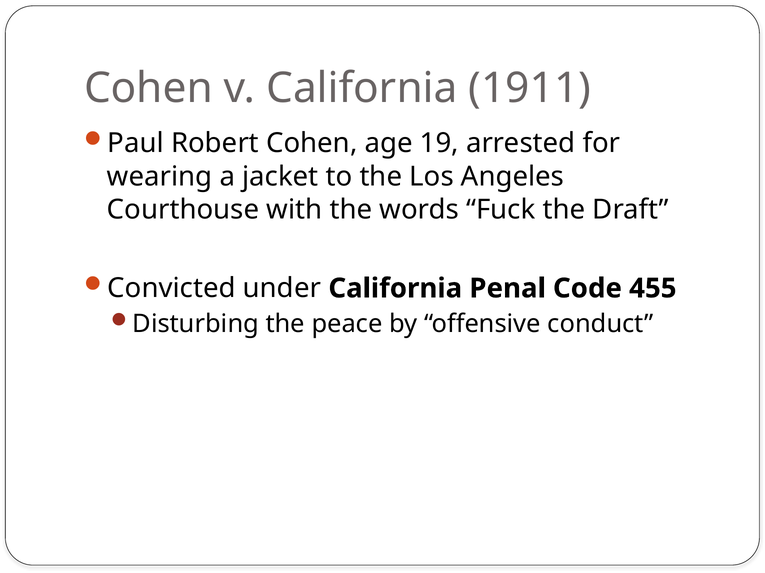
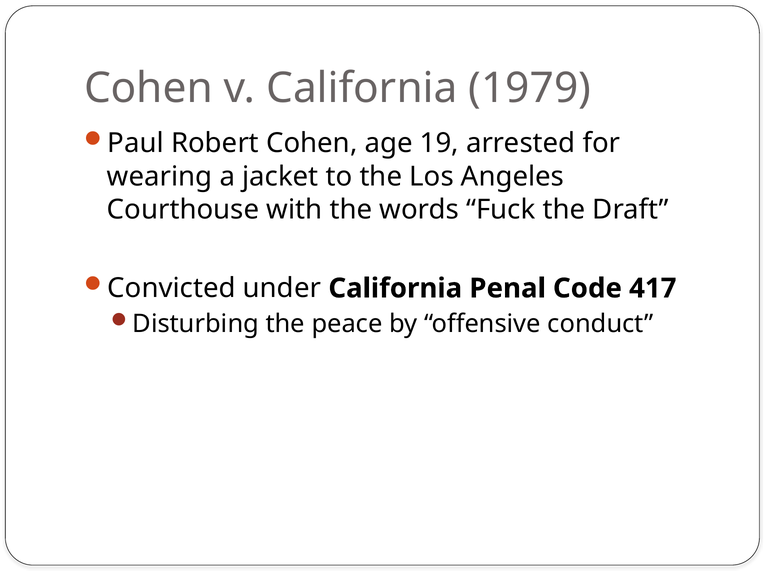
1911: 1911 -> 1979
455: 455 -> 417
